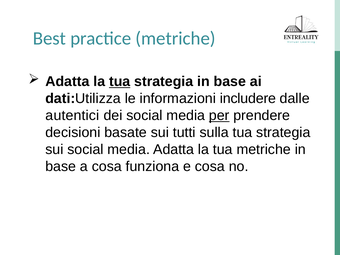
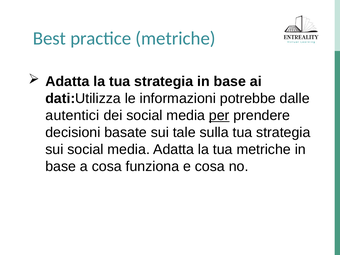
tua at (120, 82) underline: present -> none
includere: includere -> potrebbe
tutti: tutti -> tale
